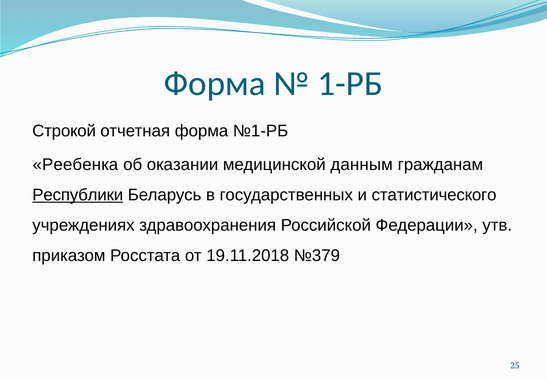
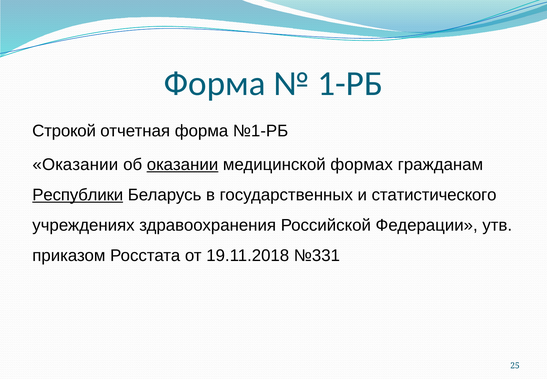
Реебенка at (75, 164): Реебенка -> Оказании
оказании at (183, 164) underline: none -> present
данным: данным -> формах
№379: №379 -> №331
